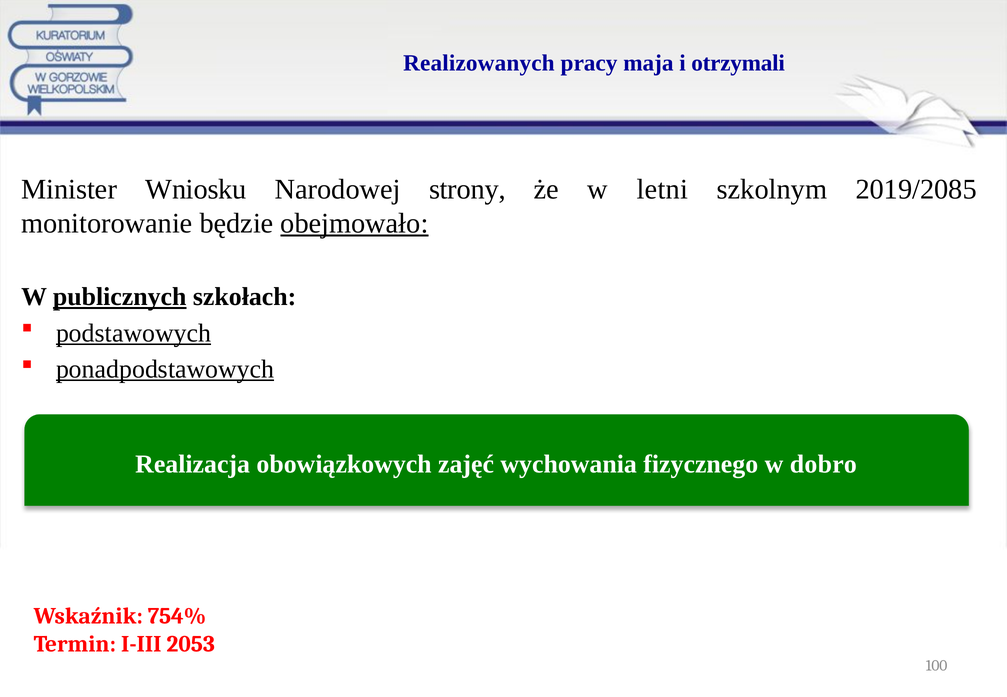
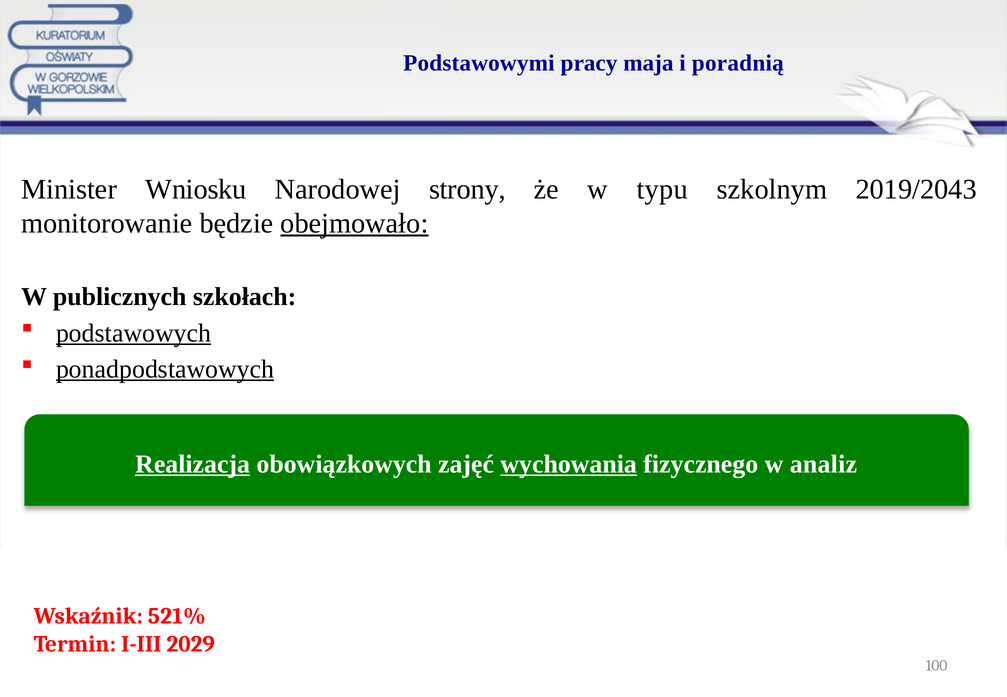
Realizowanych: Realizowanych -> Podstawowymi
otrzymali: otrzymali -> poradnią
letni: letni -> typu
2019/2085: 2019/2085 -> 2019/2043
publicznych underline: present -> none
Realizacja underline: none -> present
wychowania underline: none -> present
dobro: dobro -> analiz
754%: 754% -> 521%
2053: 2053 -> 2029
